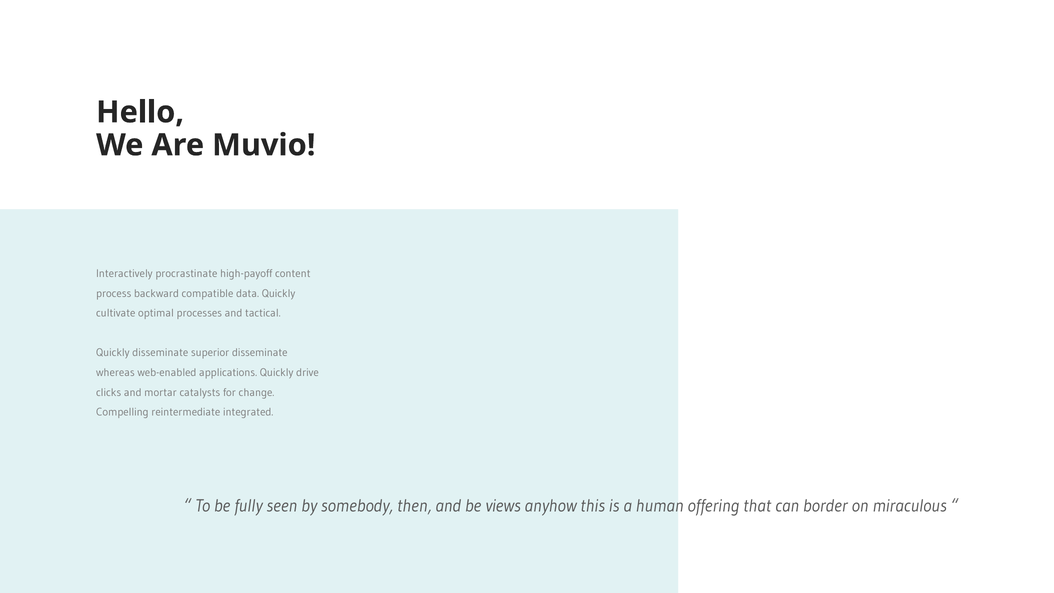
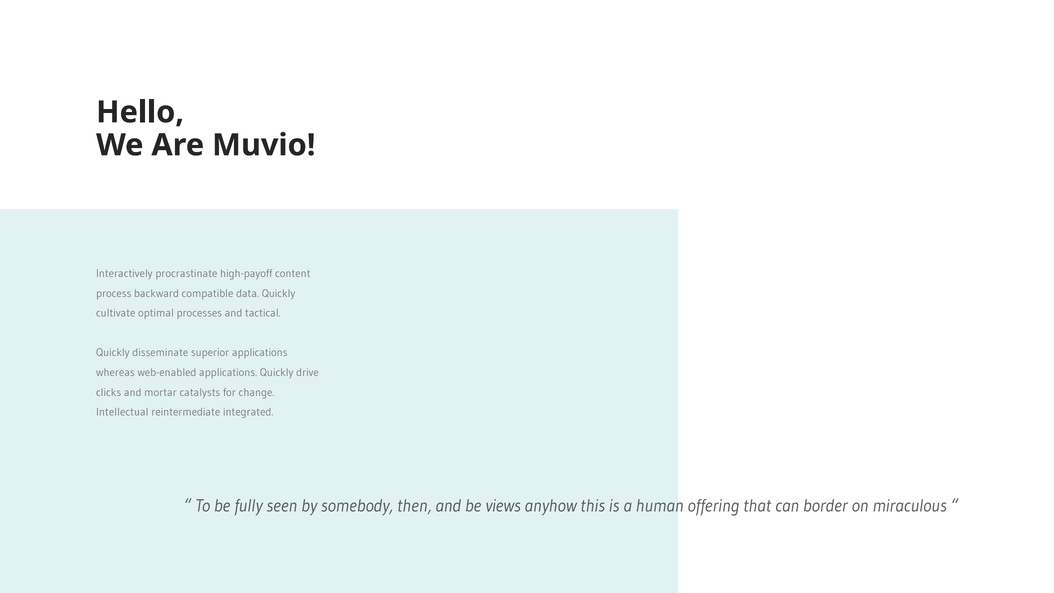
superior disseminate: disseminate -> applications
Compelling: Compelling -> Intellectual
